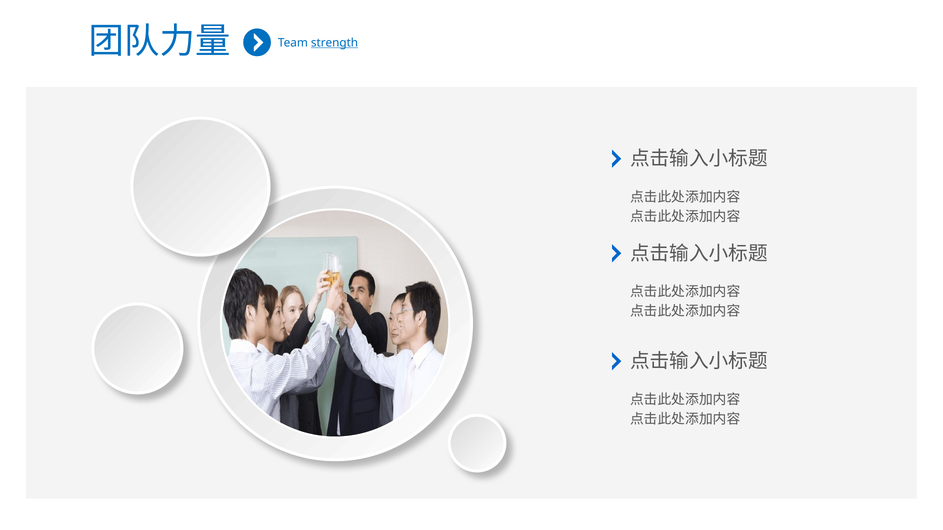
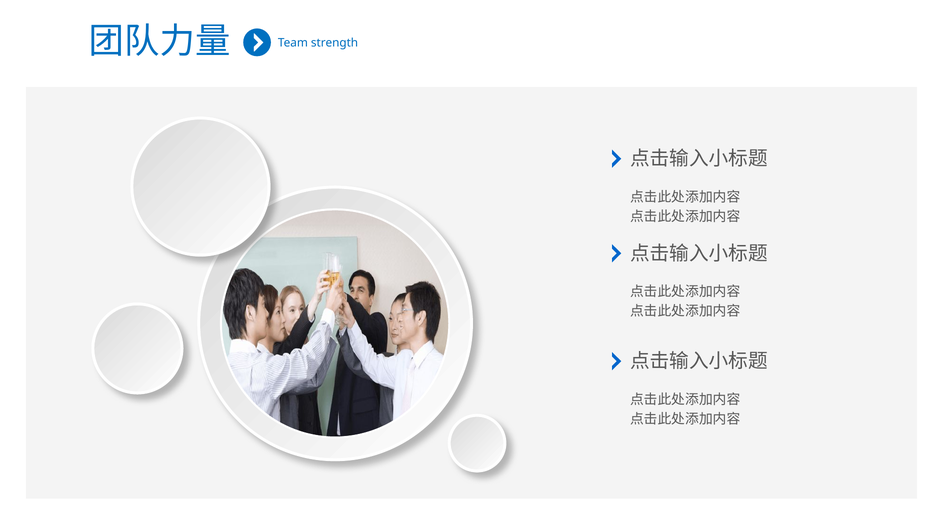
strength underline: present -> none
